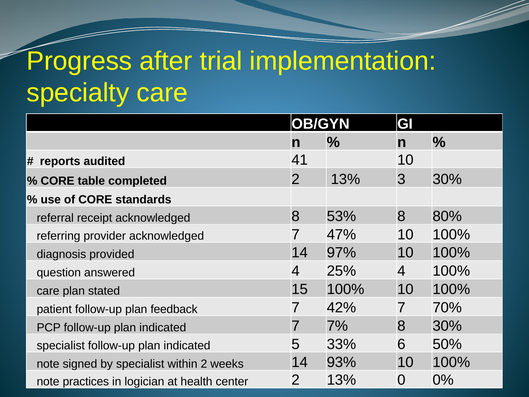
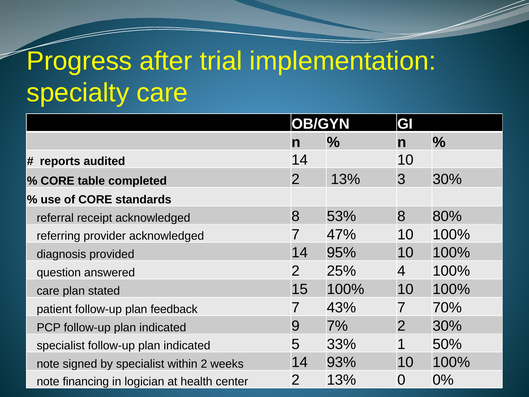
audited 41: 41 -> 14
97%: 97% -> 95%
answered 4: 4 -> 2
42%: 42% -> 43%
indicated 7: 7 -> 9
7% 8: 8 -> 2
6: 6 -> 1
practices: practices -> financing
